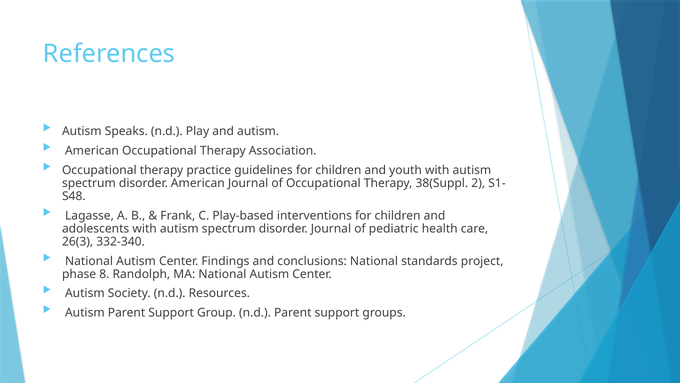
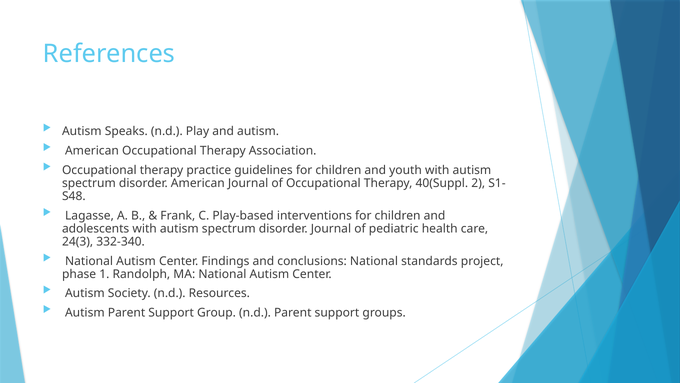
38(Suppl: 38(Suppl -> 40(Suppl
26(3: 26(3 -> 24(3
8: 8 -> 1
